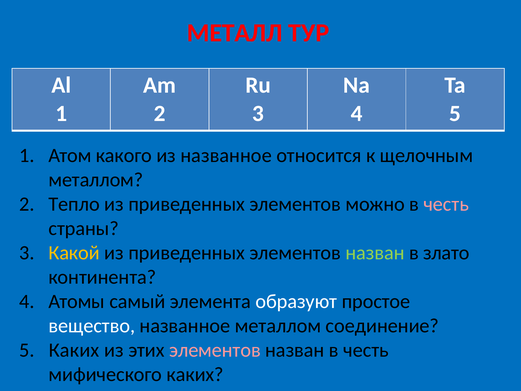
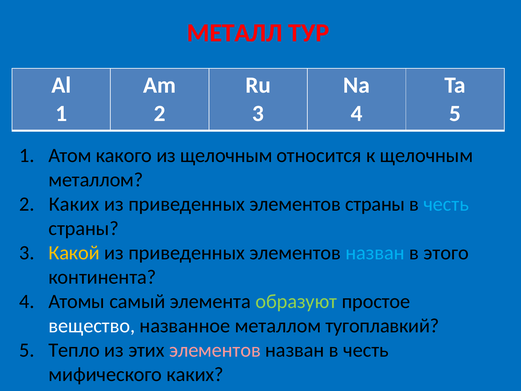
из названное: названное -> щелочным
2 Тепло: Тепло -> Каких
элементов можно: можно -> страны
честь at (446, 204) colour: pink -> light blue
назван at (375, 253) colour: light green -> light blue
злато: злато -> этого
образуют colour: white -> light green
соединение: соединение -> тугоплавкий
5 Каких: Каких -> Тепло
